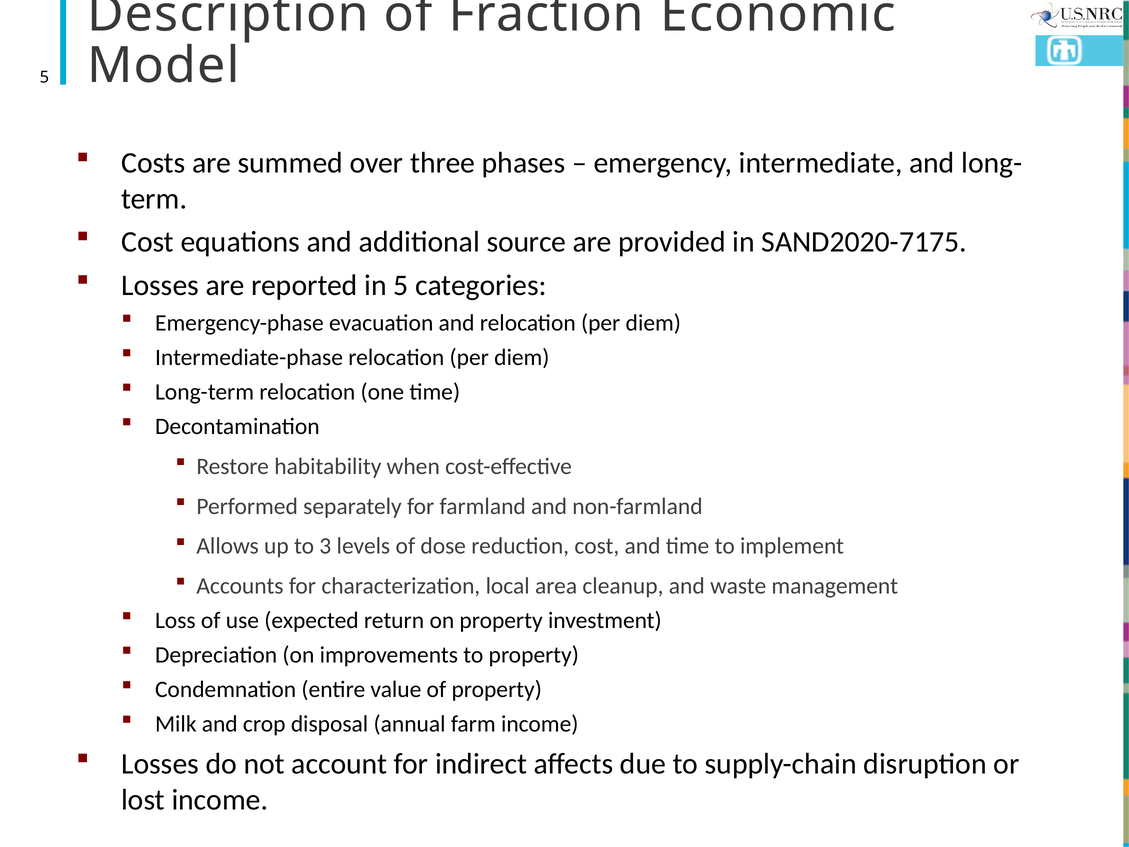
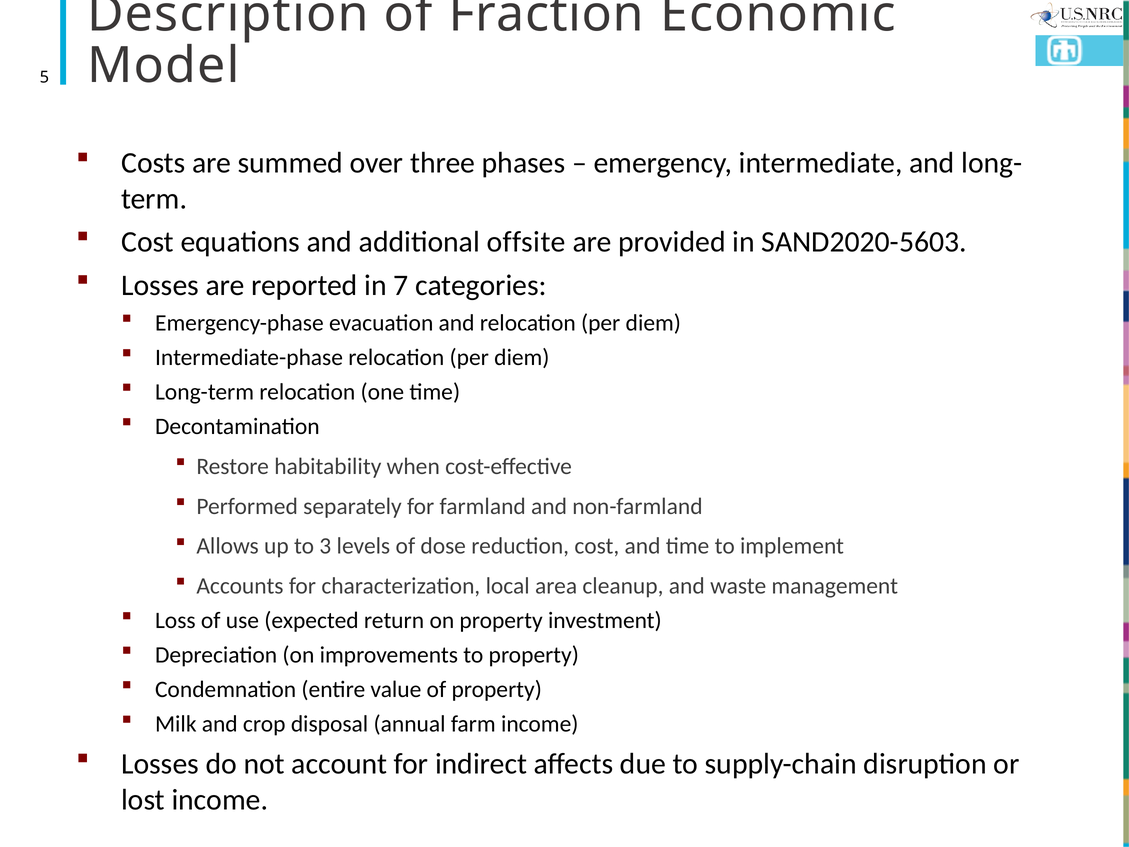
source: source -> offsite
SAND2020-7175: SAND2020-7175 -> SAND2020-5603
in 5: 5 -> 7
